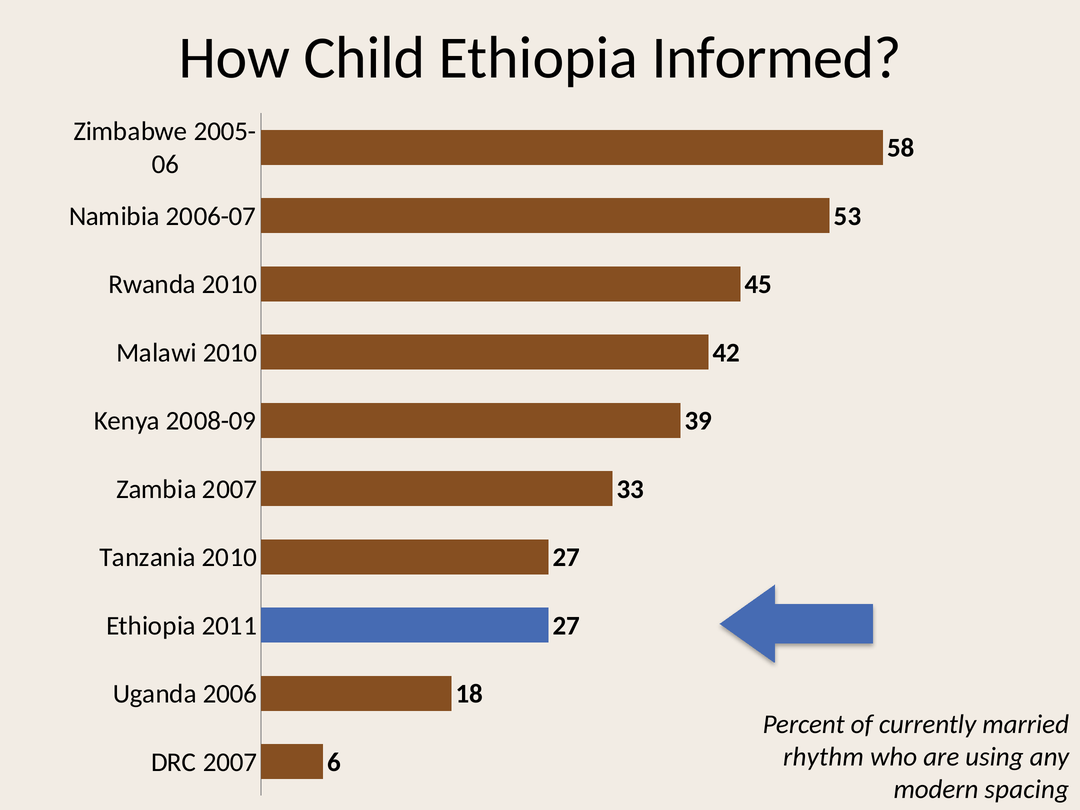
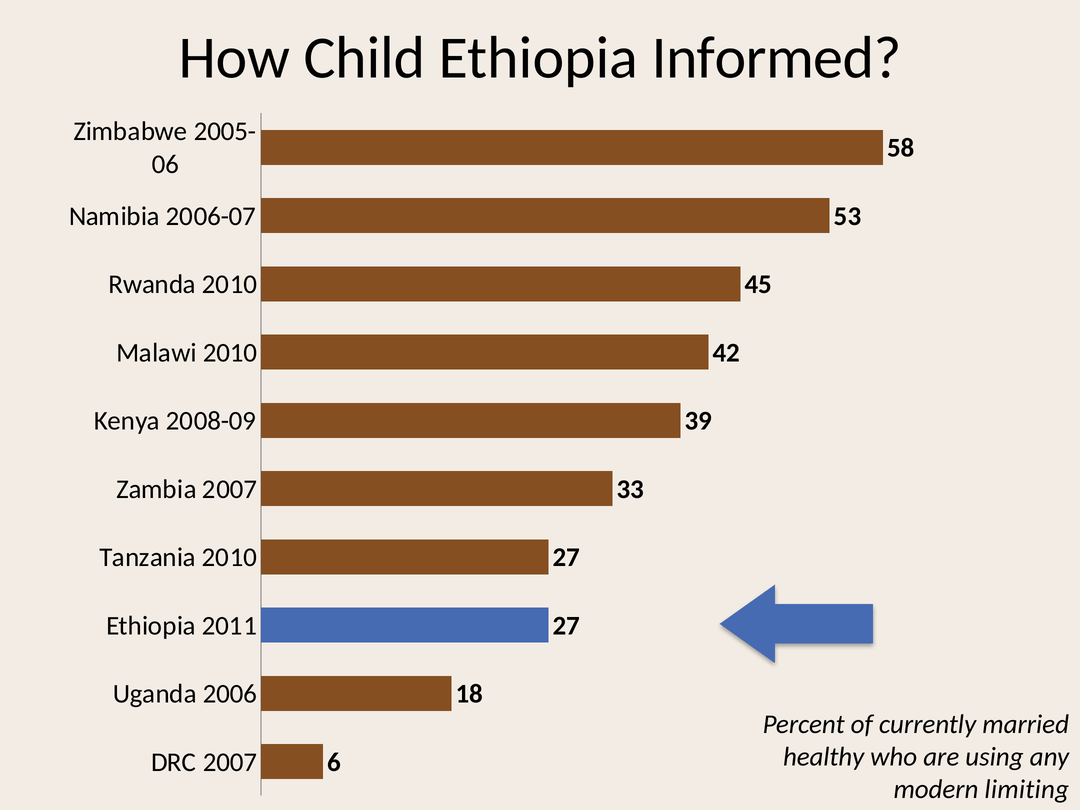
rhythm: rhythm -> healthy
spacing: spacing -> limiting
